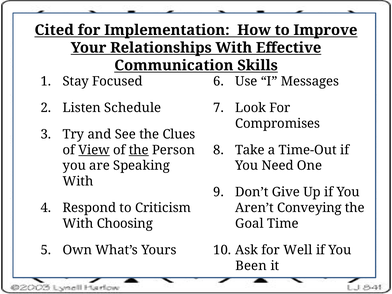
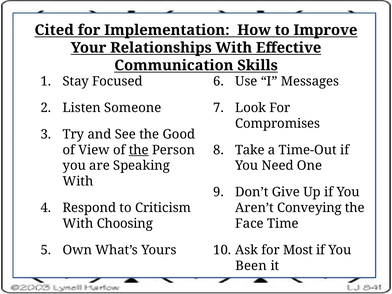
Schedule: Schedule -> Someone
Clues: Clues -> Good
View underline: present -> none
Goal: Goal -> Face
Well: Well -> Most
